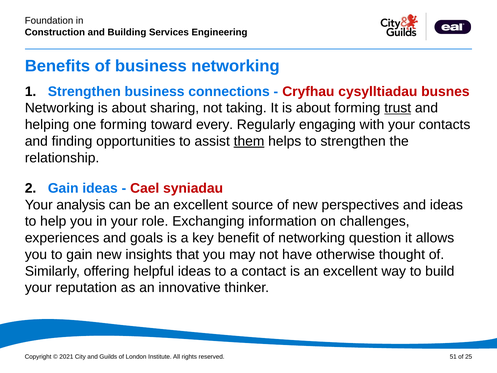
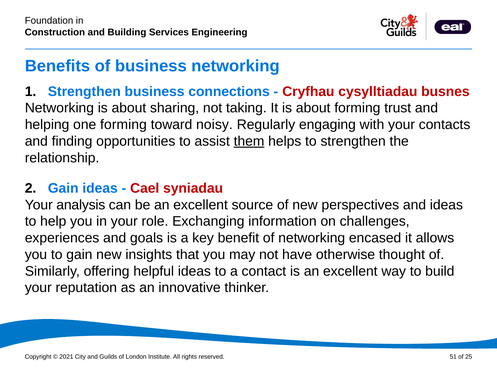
trust underline: present -> none
every: every -> noisy
question: question -> encased
